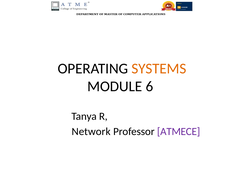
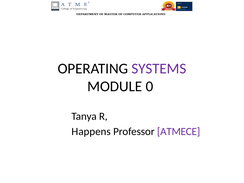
SYSTEMS colour: orange -> purple
6: 6 -> 0
Network: Network -> Happens
